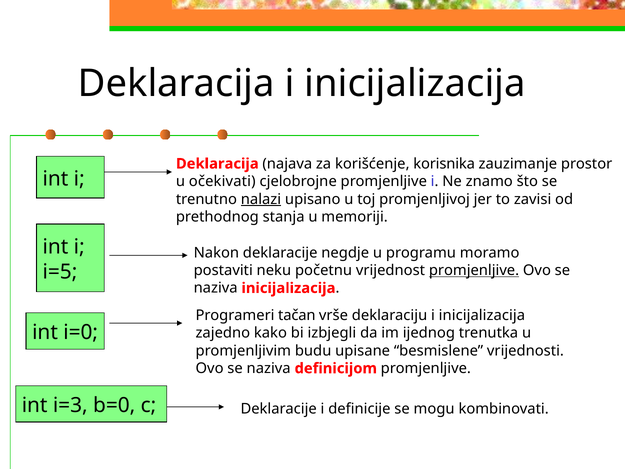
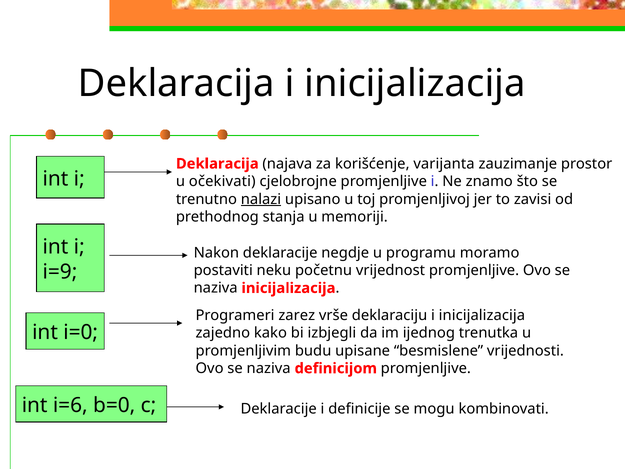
korisnika: korisnika -> varijanta
i=5: i=5 -> i=9
promjenljive at (474, 270) underline: present -> none
tačan: tačan -> zarez
i=3: i=3 -> i=6
